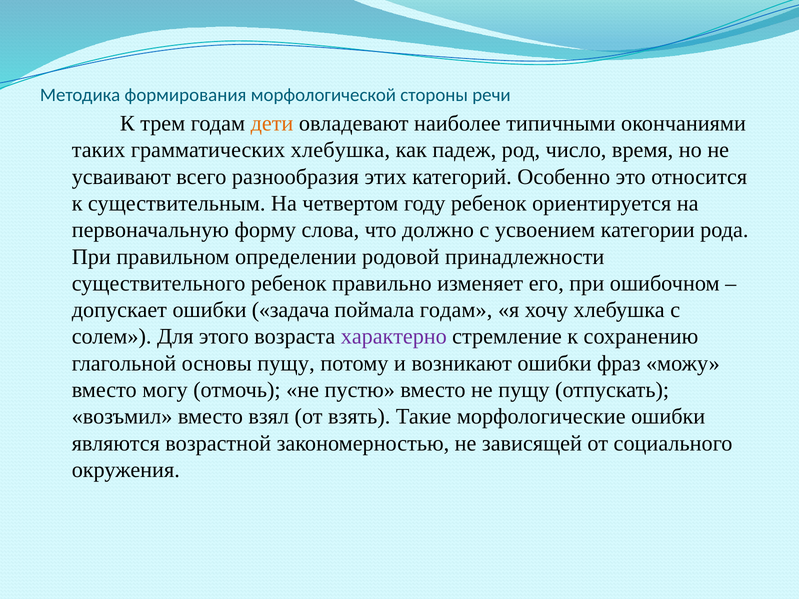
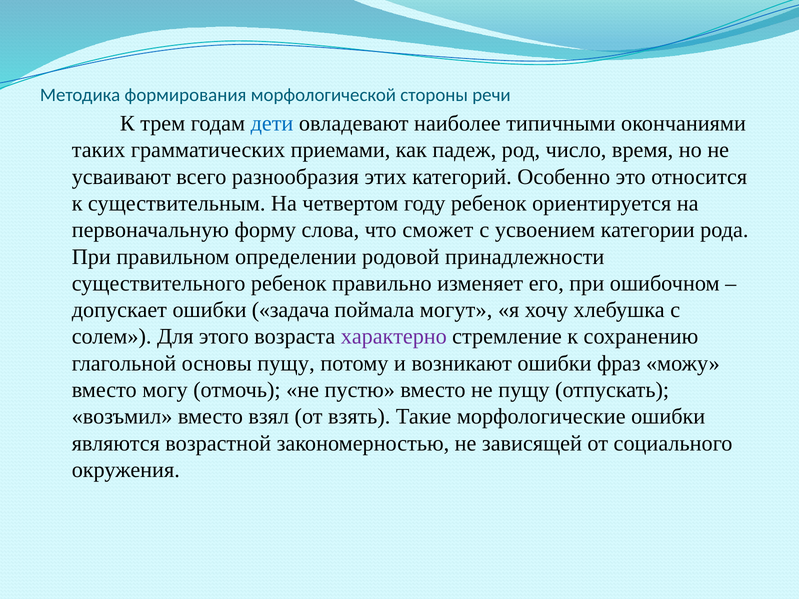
дети colour: orange -> blue
грамматических хлебушка: хлебушка -> приемами
должно: должно -> сможет
поймала годам: годам -> могут
